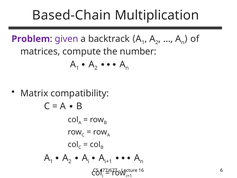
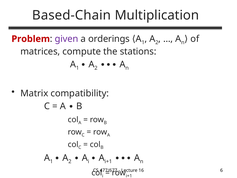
Problem colour: purple -> red
backtrack: backtrack -> orderings
number: number -> stations
